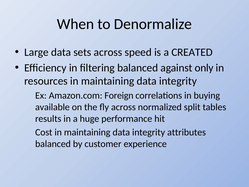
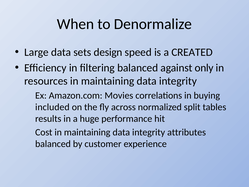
sets across: across -> design
Foreign: Foreign -> Movies
available: available -> included
